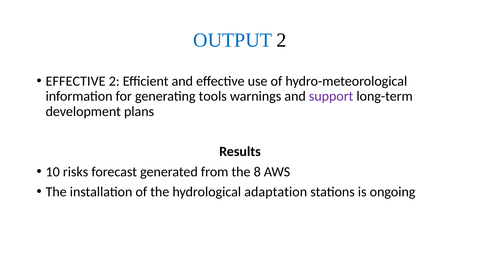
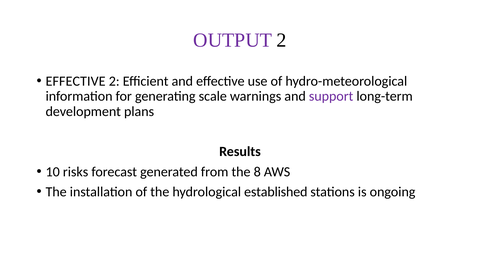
OUTPUT colour: blue -> purple
tools: tools -> scale
adaptation: adaptation -> established
